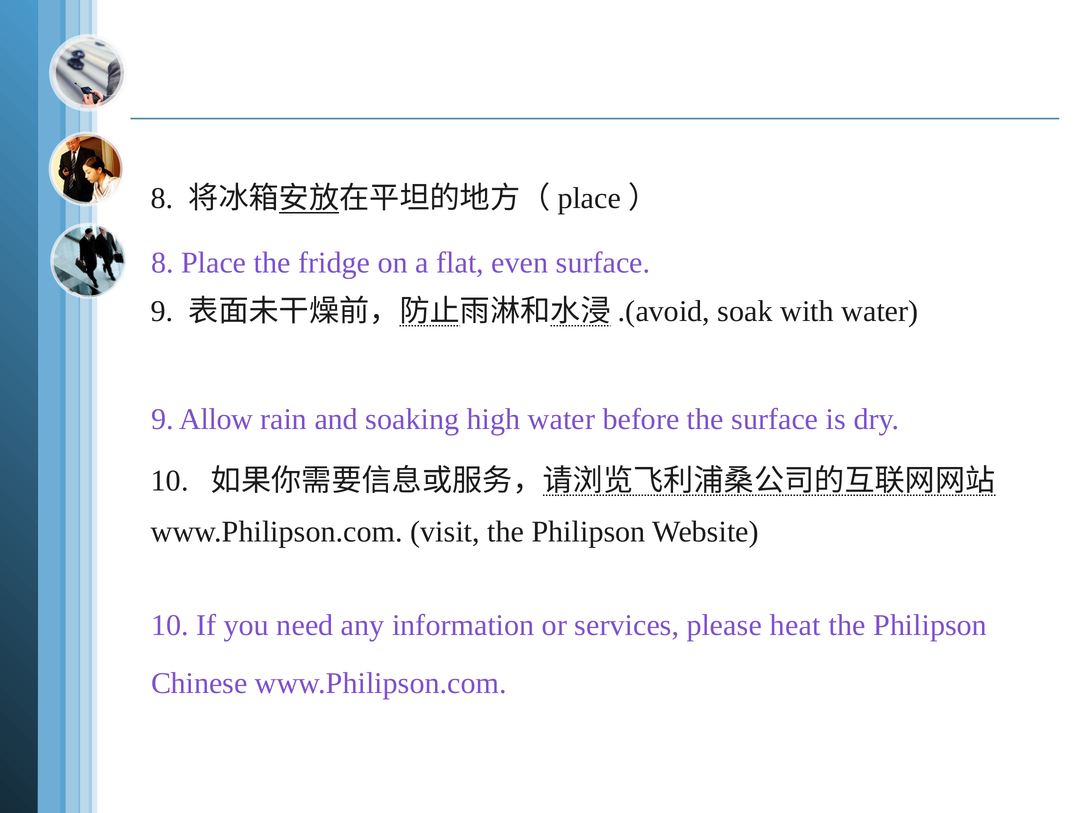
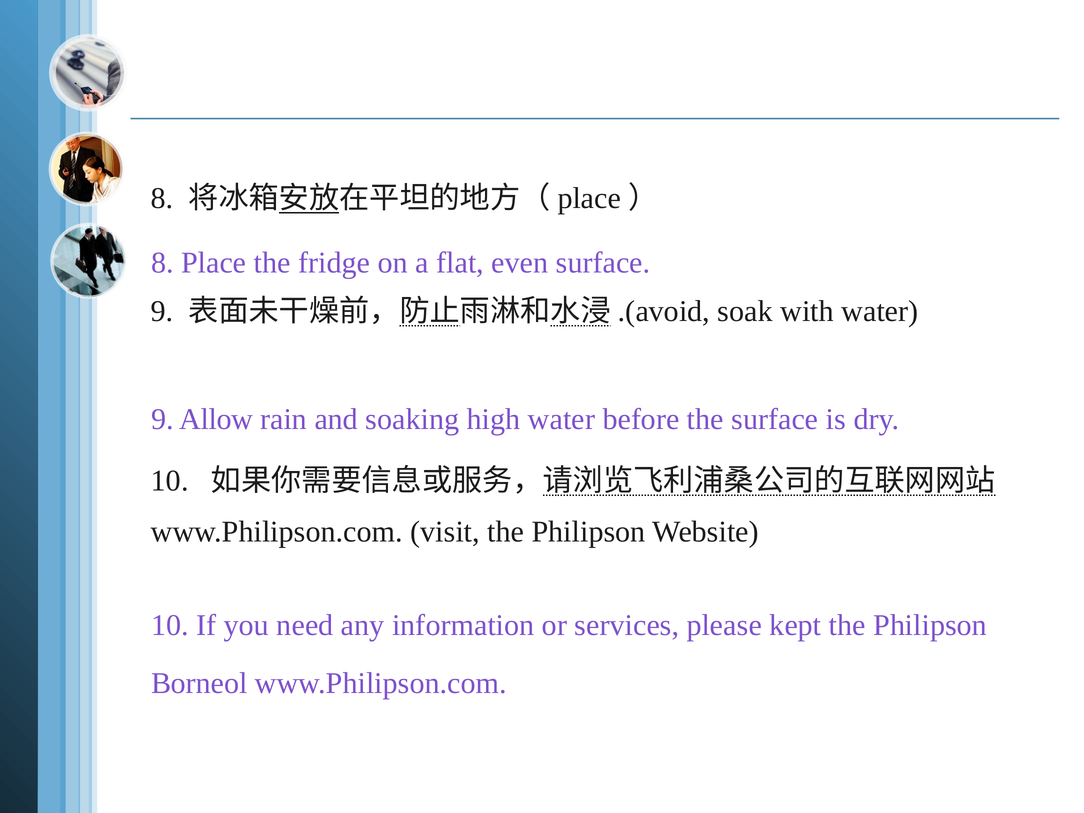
heat: heat -> kept
Chinese: Chinese -> Borneol
